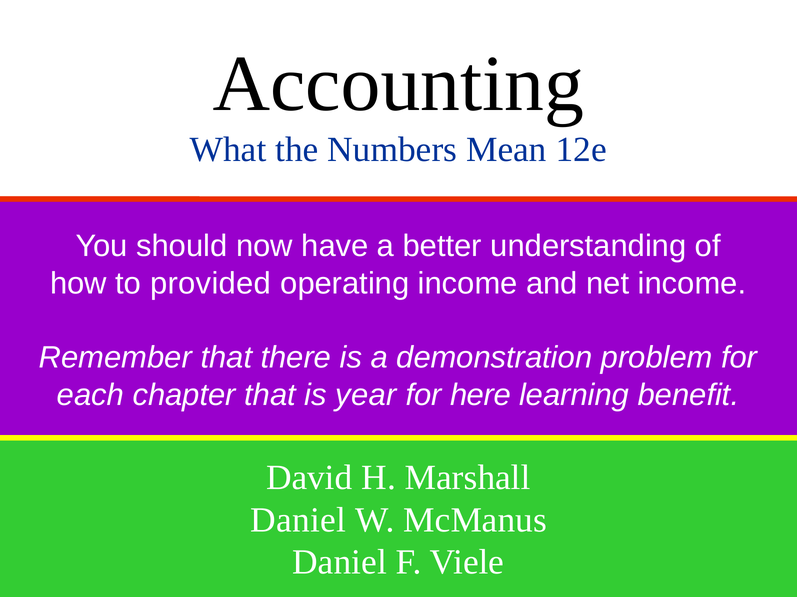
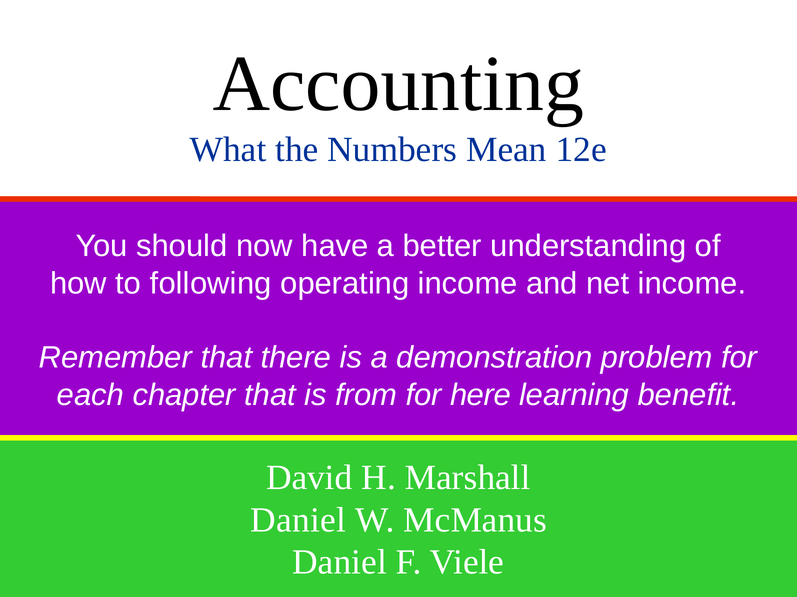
provided: provided -> following
year: year -> from
